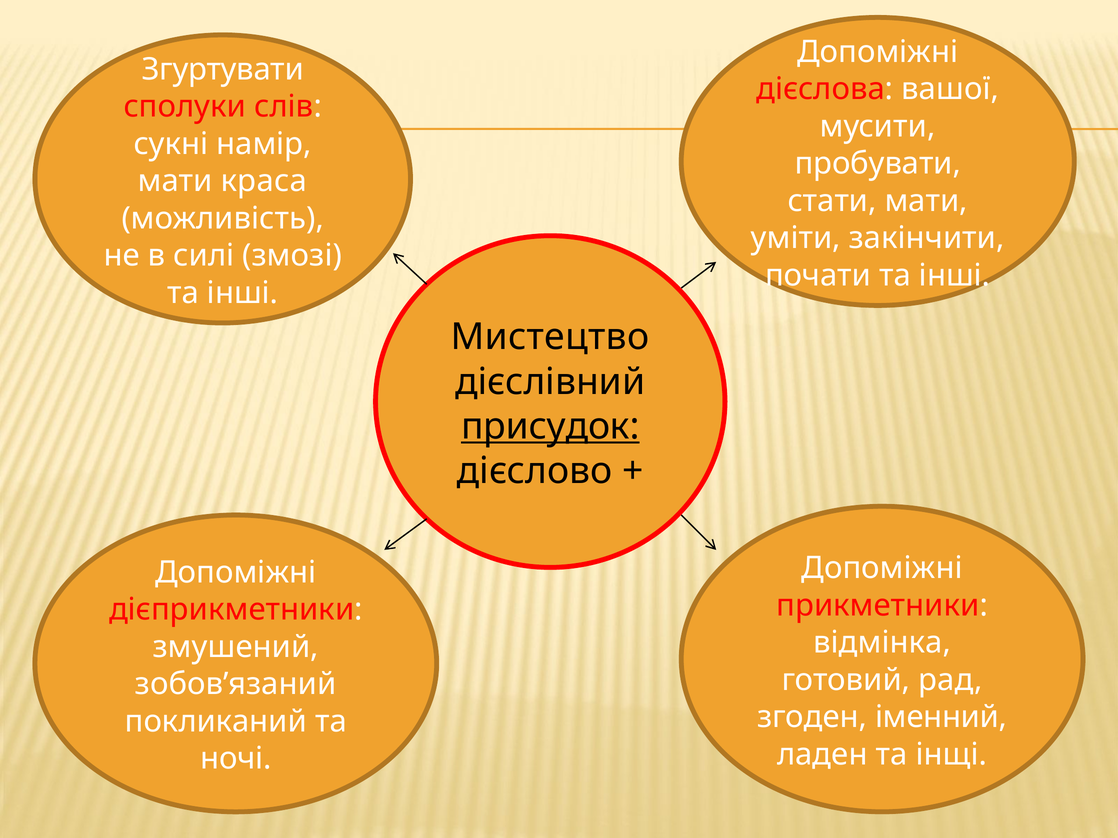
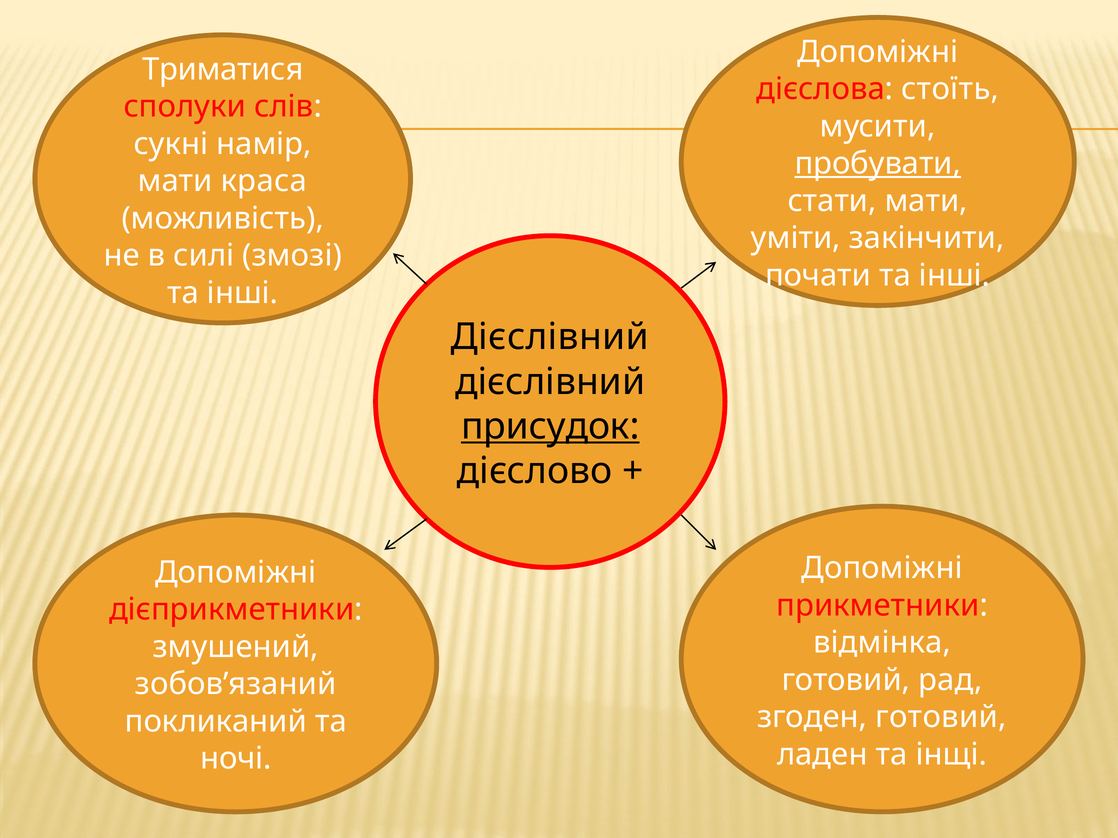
Згуртувати: Згуртувати -> Триматися
вашої: вашої -> стоїть
пробувати underline: none -> present
Мистецтво at (550, 337): Мистецтво -> Дієслівний
згоден іменний: іменний -> готовий
